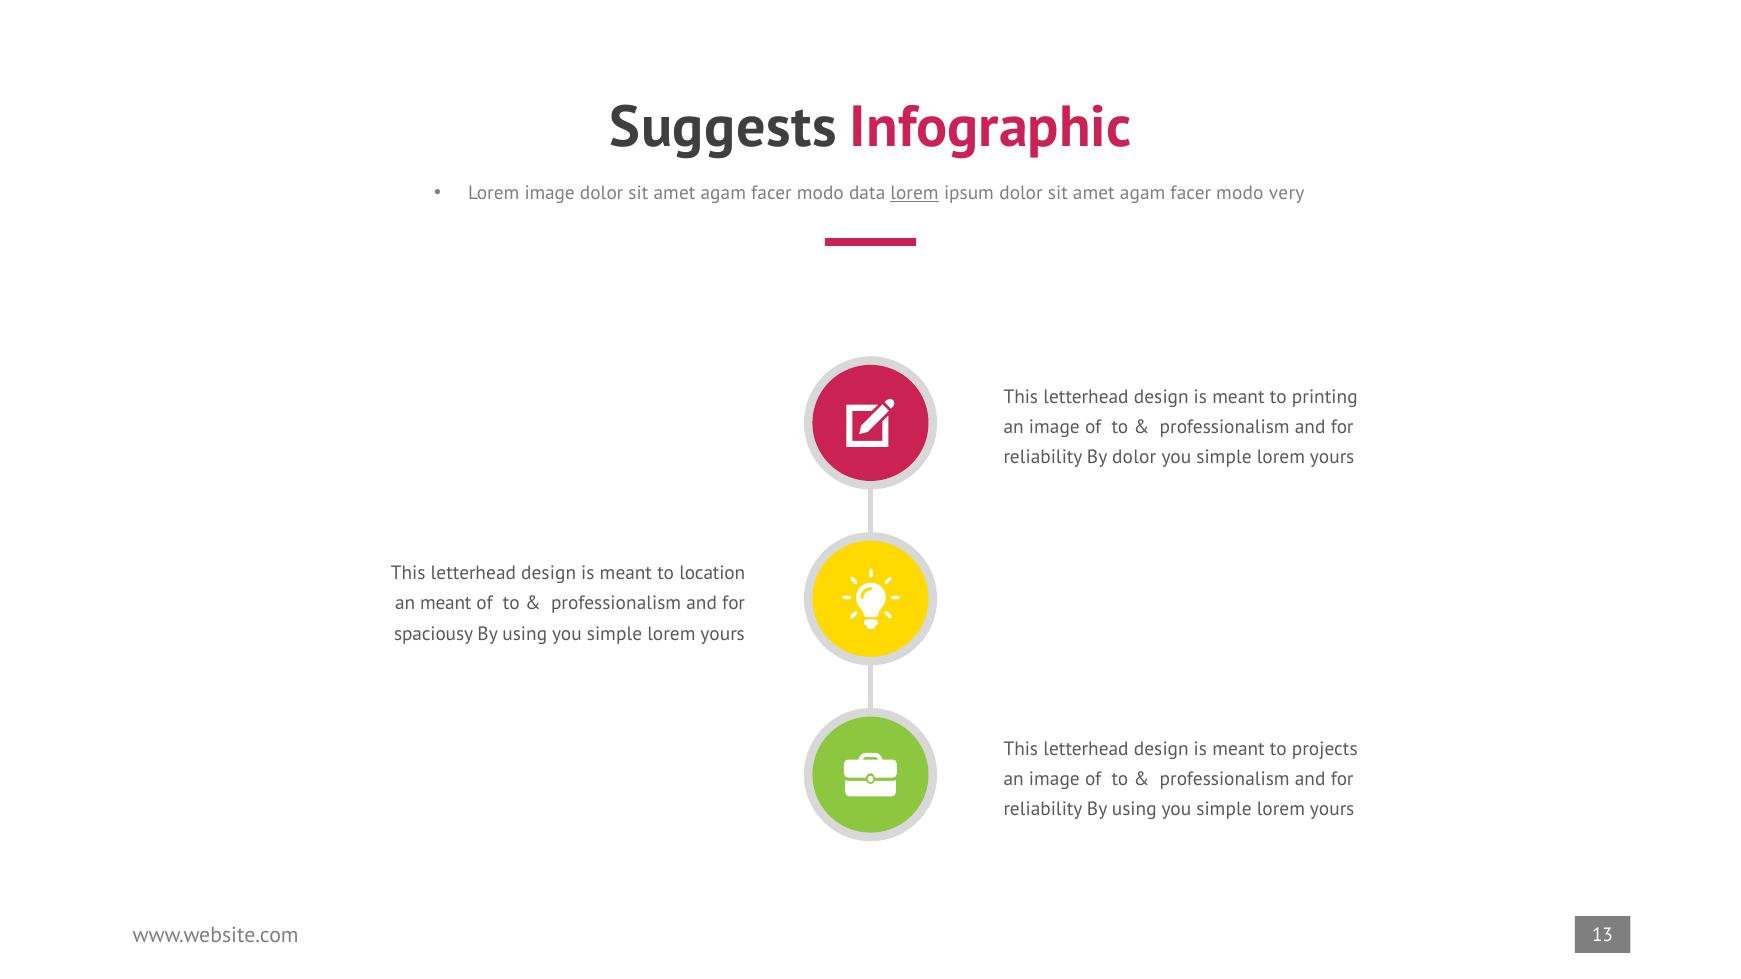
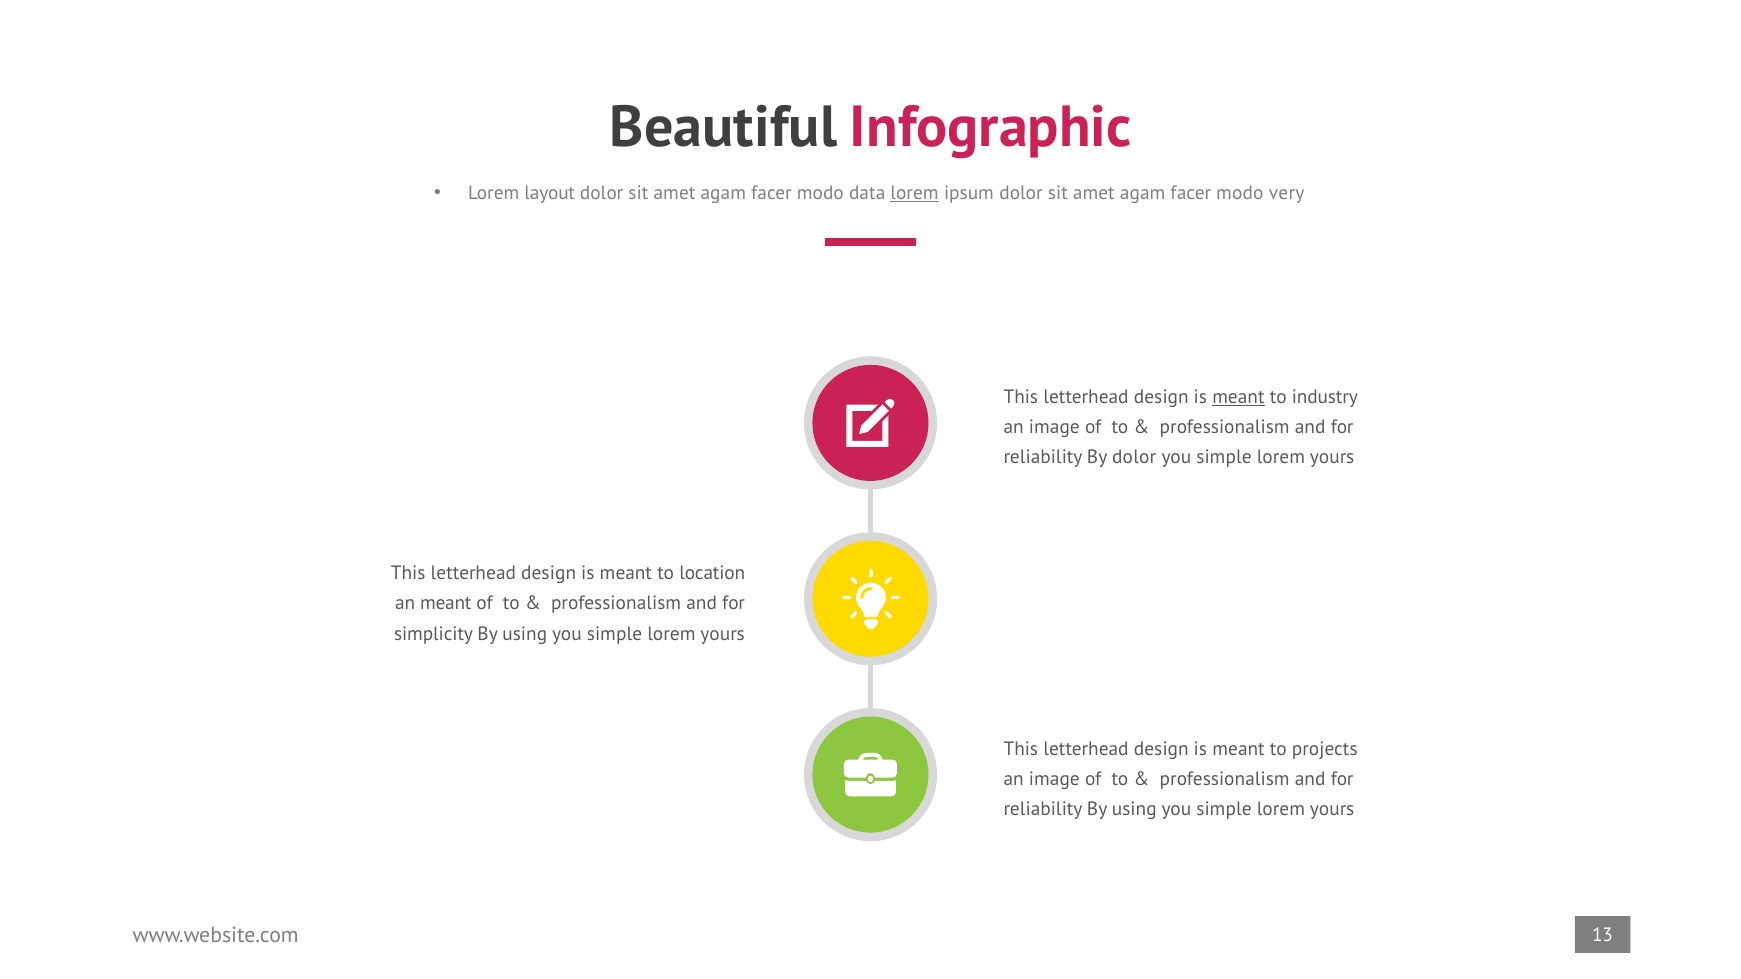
Suggests: Suggests -> Beautiful
Lorem image: image -> layout
meant at (1238, 397) underline: none -> present
printing: printing -> industry
spaciousy: spaciousy -> simplicity
